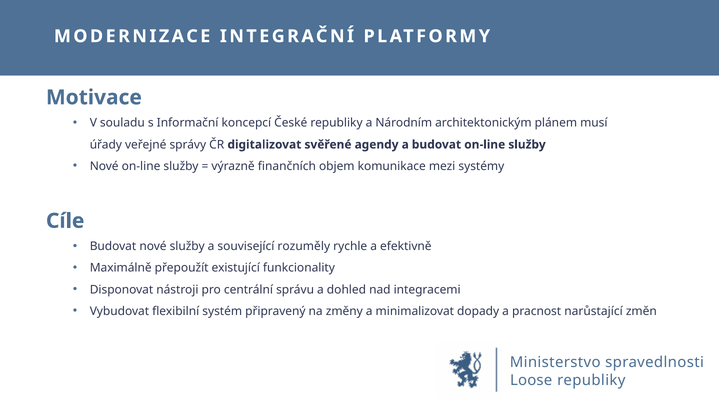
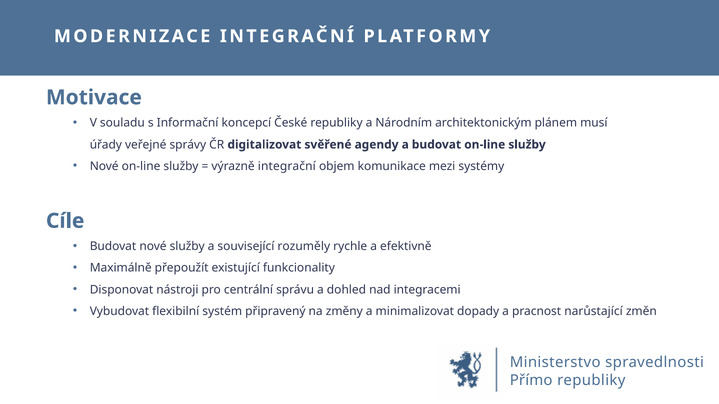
výrazně finančních: finančních -> integrační
Loose: Loose -> Přímo
